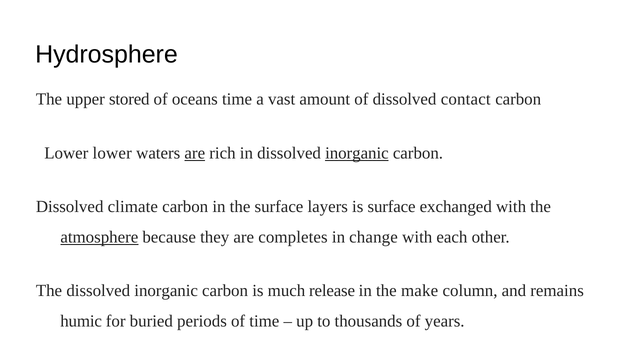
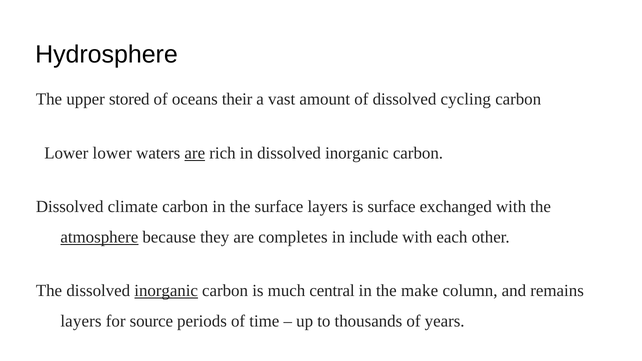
oceans time: time -> their
contact: contact -> cycling
inorganic at (357, 153) underline: present -> none
change: change -> include
inorganic at (166, 291) underline: none -> present
release: release -> central
humic at (81, 321): humic -> layers
buried: buried -> source
